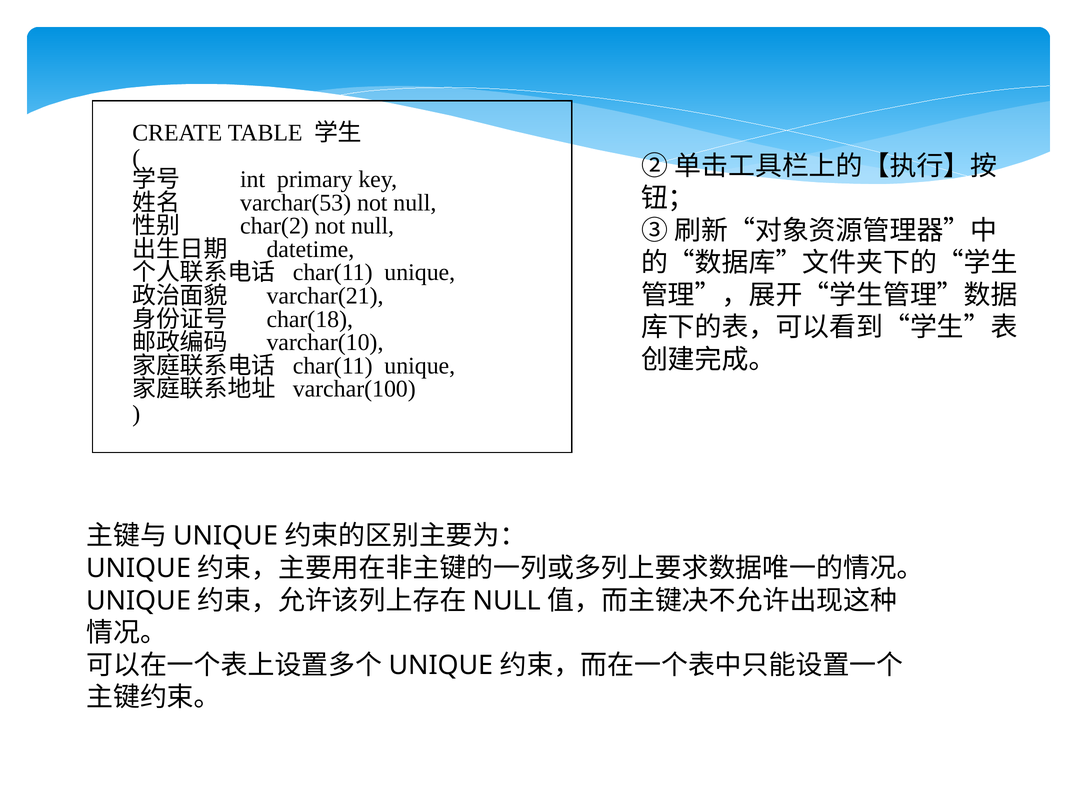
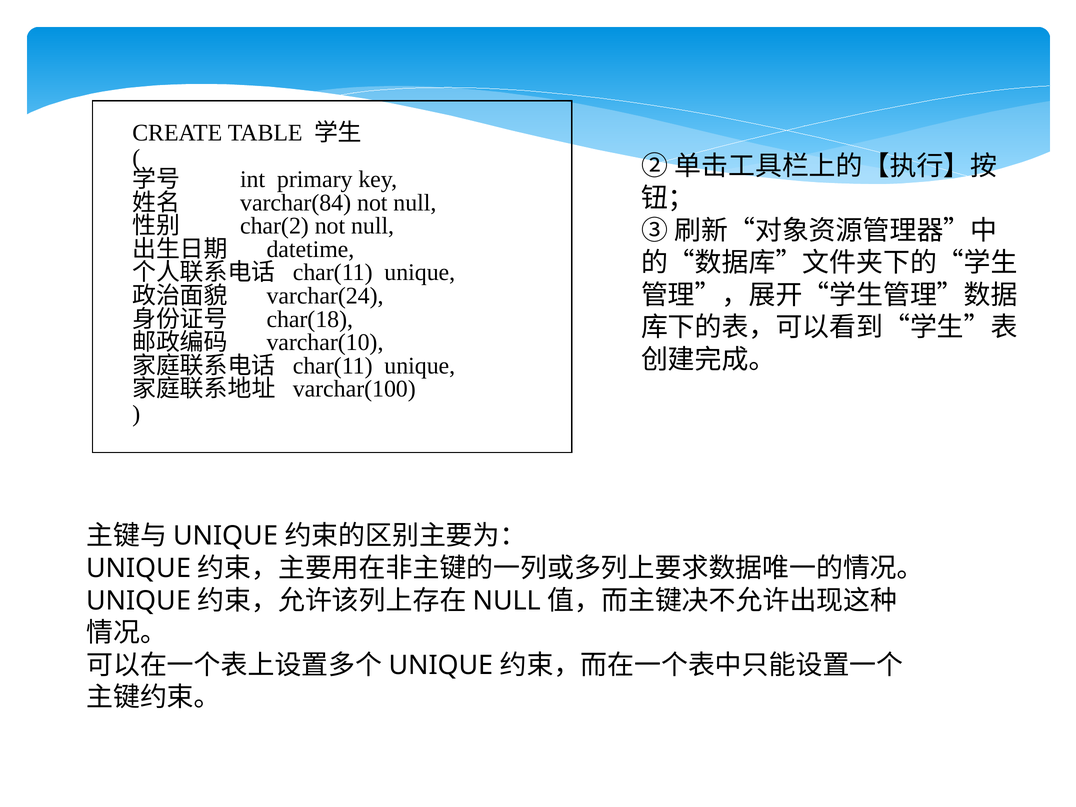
varchar(53: varchar(53 -> varchar(84
varchar(21: varchar(21 -> varchar(24
